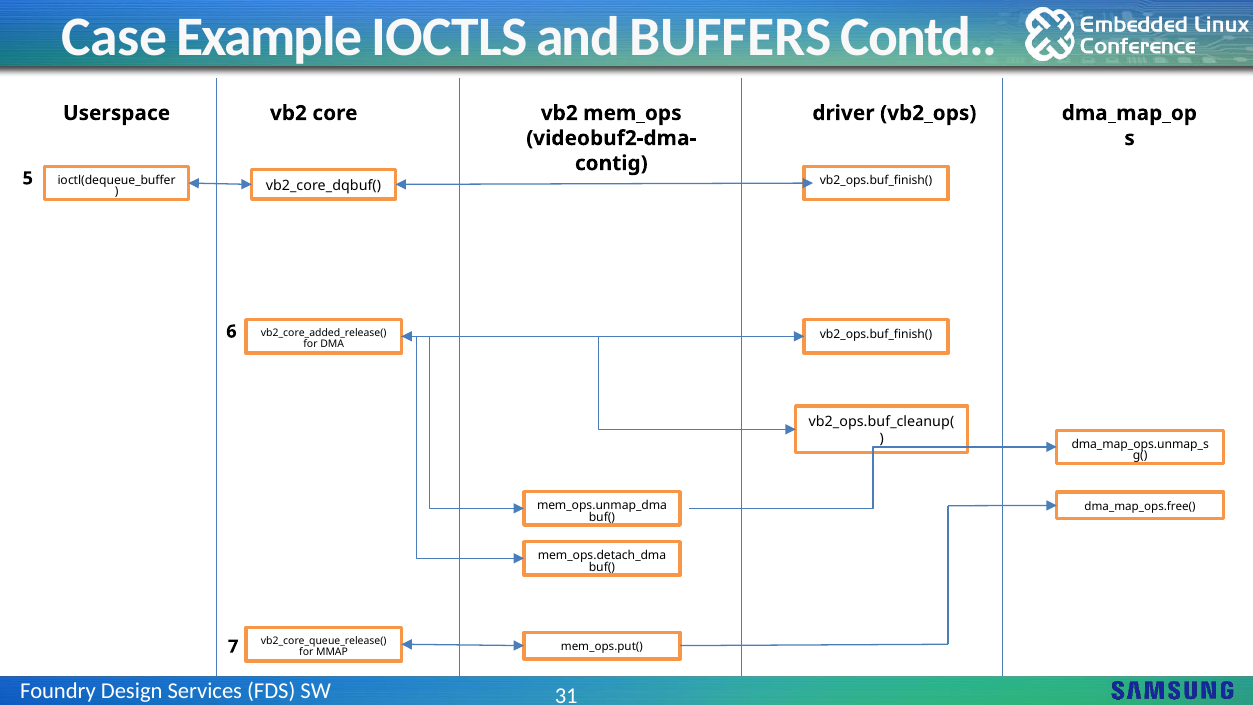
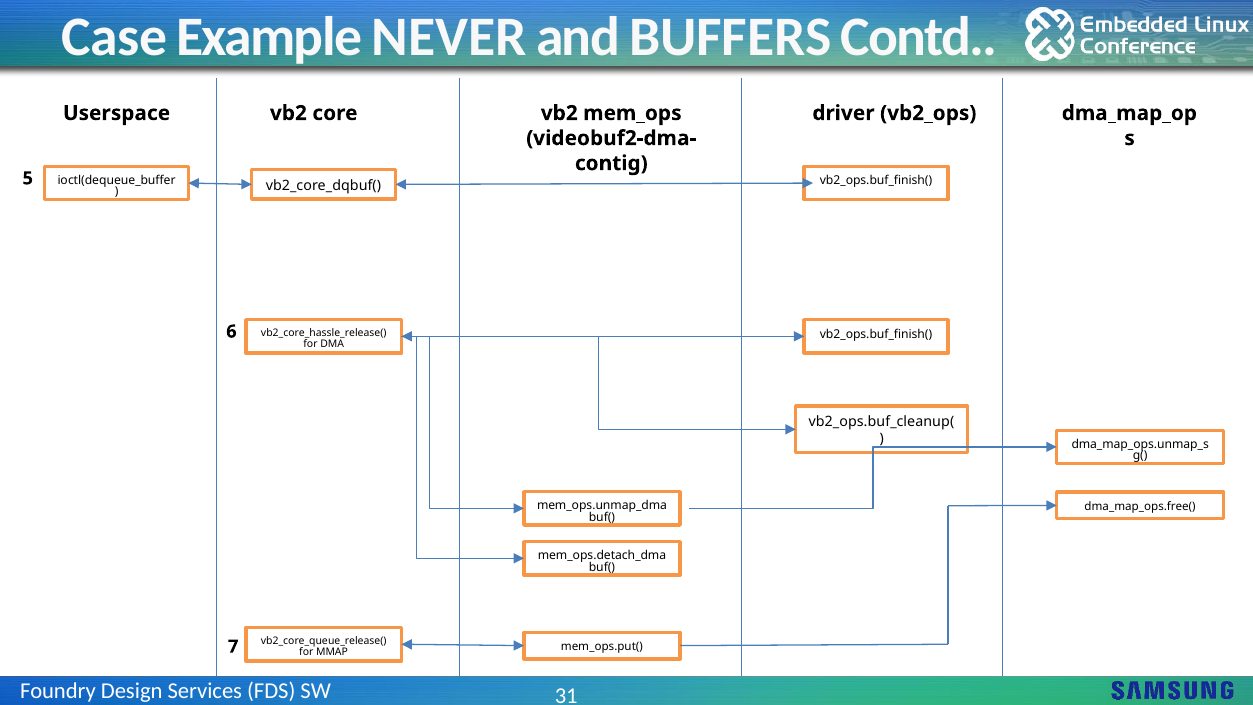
IOCTLS: IOCTLS -> NEVER
vb2_core_added_release(: vb2_core_added_release( -> vb2_core_hassle_release(
